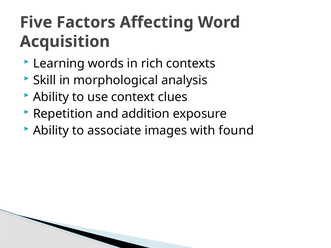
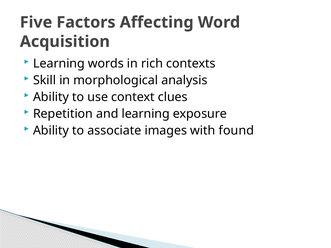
and addition: addition -> learning
